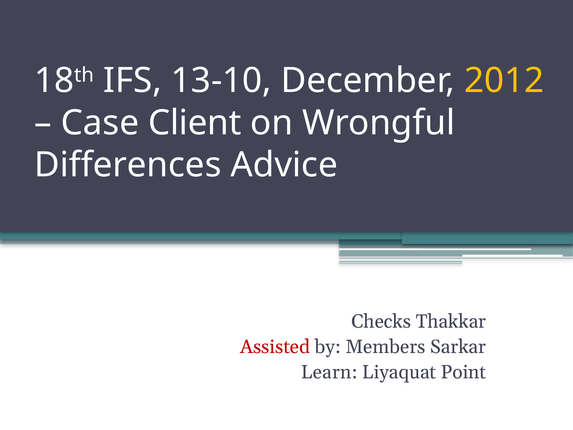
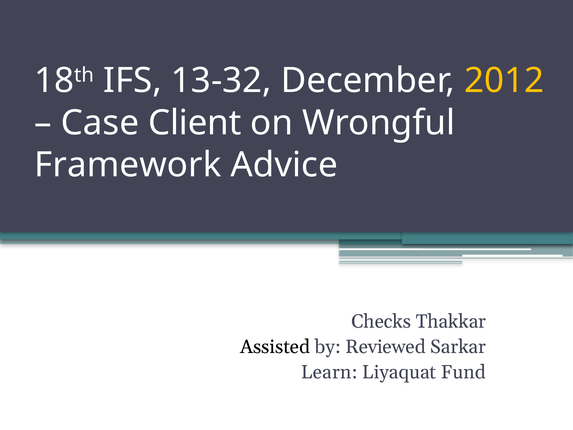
13-10: 13-10 -> 13-32
Differences: Differences -> Framework
Assisted colour: red -> black
Members: Members -> Reviewed
Point: Point -> Fund
